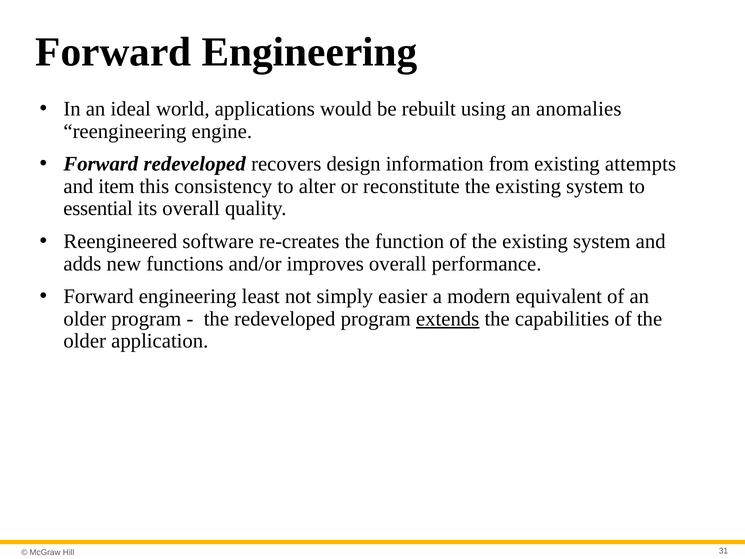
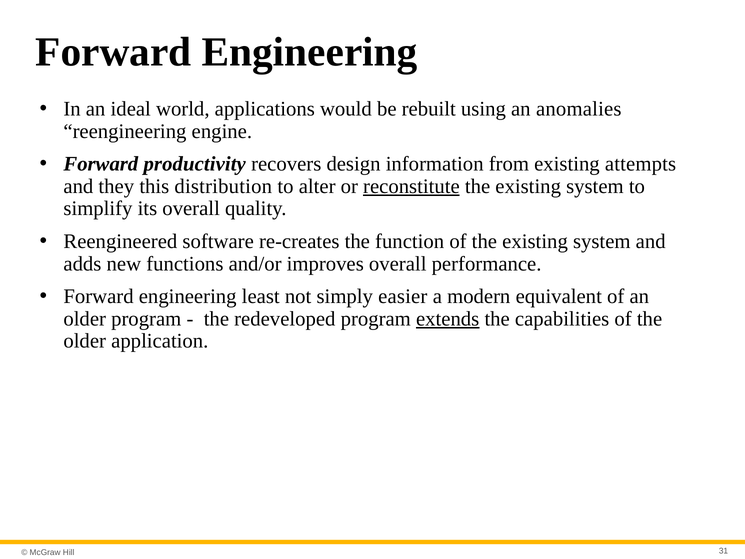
Forward redeveloped: redeveloped -> productivity
item: item -> they
consistency: consistency -> distribution
reconstitute underline: none -> present
essential: essential -> simplify
